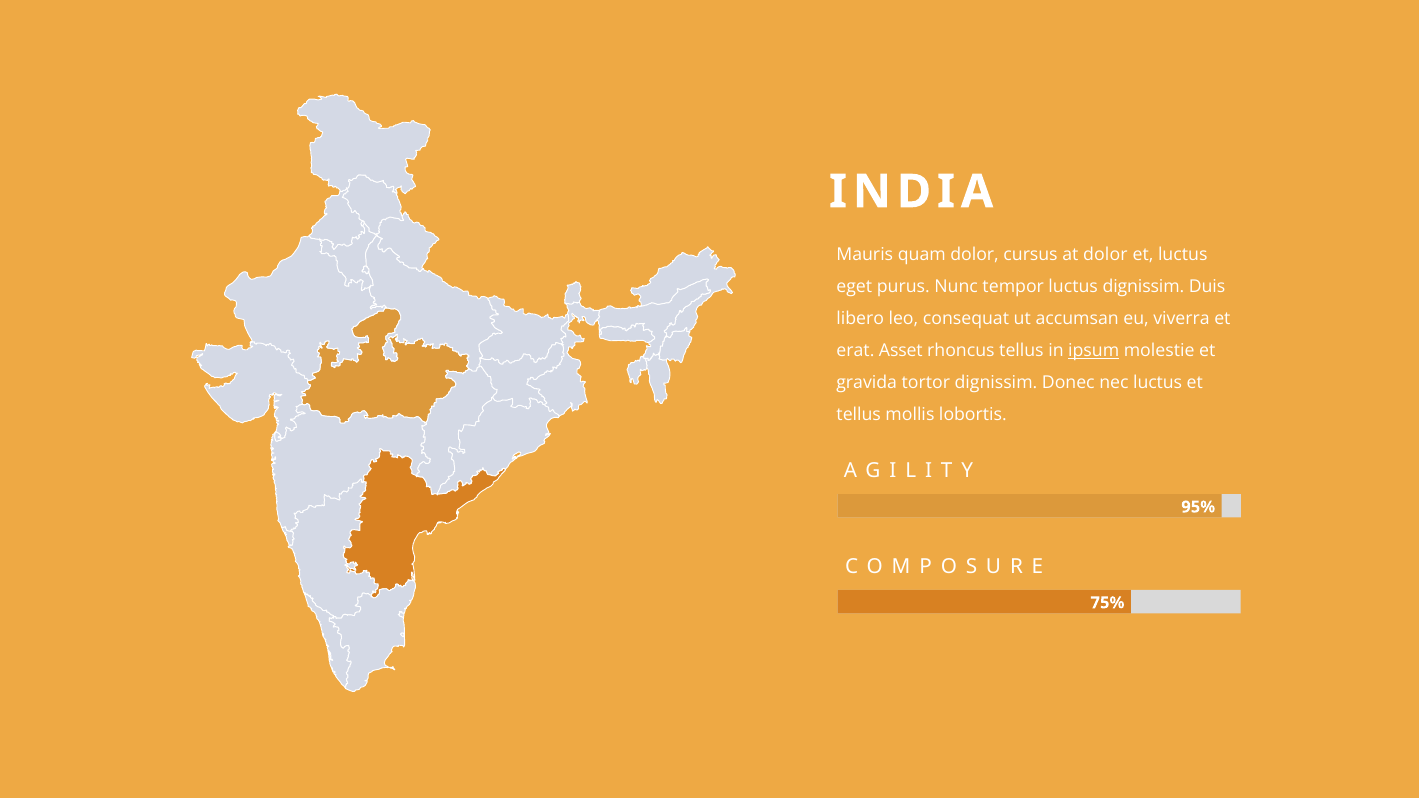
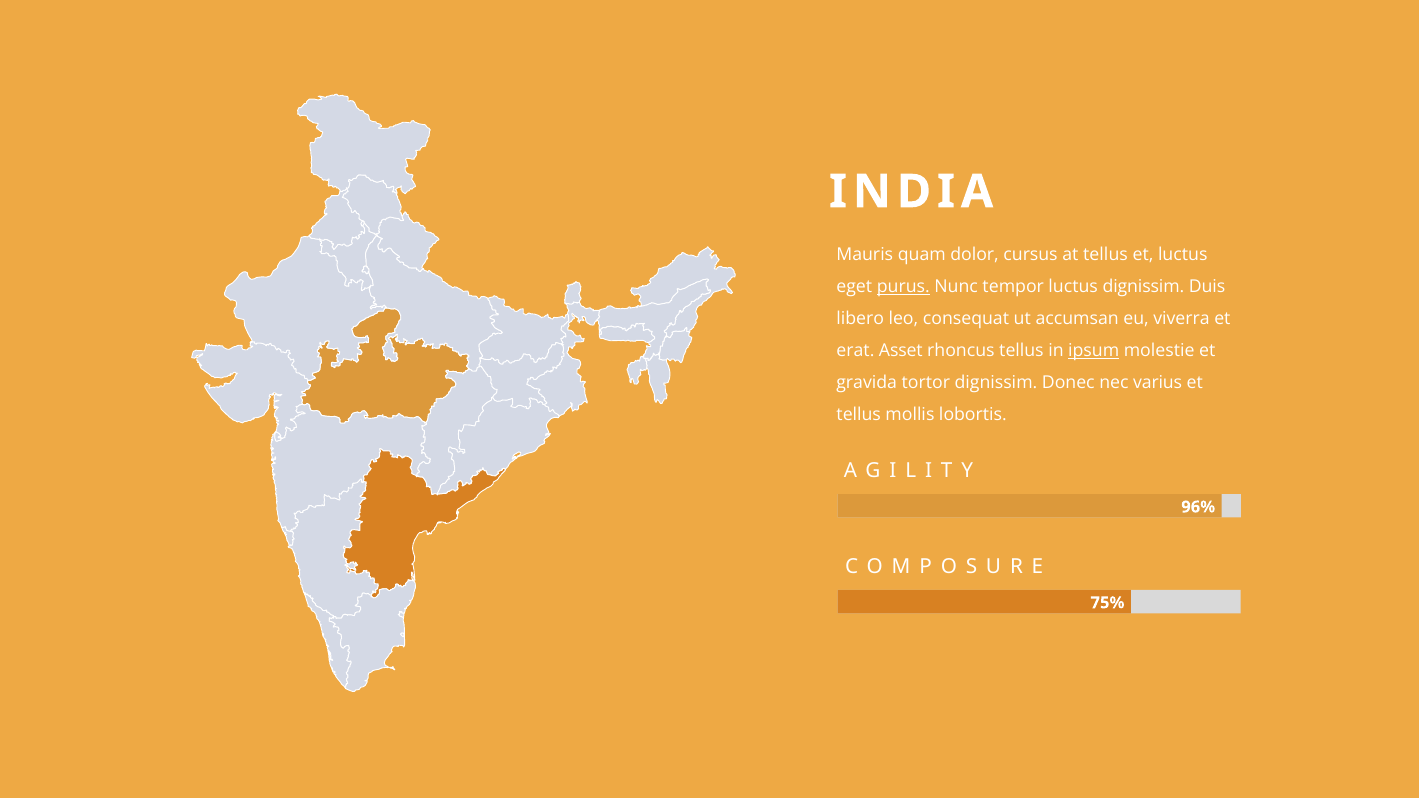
at dolor: dolor -> tellus
purus underline: none -> present
nec luctus: luctus -> varius
95%: 95% -> 96%
